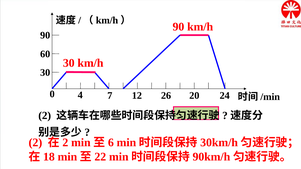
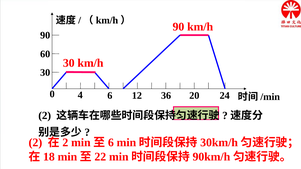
4 7: 7 -> 6
26: 26 -> 36
